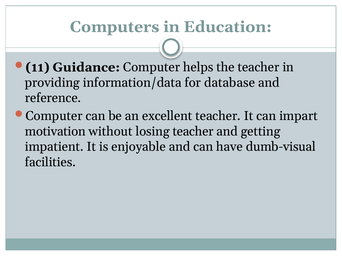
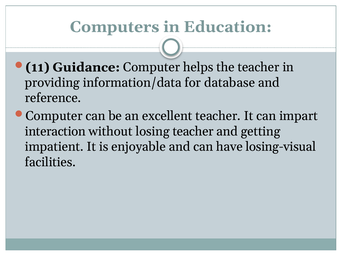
motivation: motivation -> interaction
dumb-visual: dumb-visual -> losing-visual
